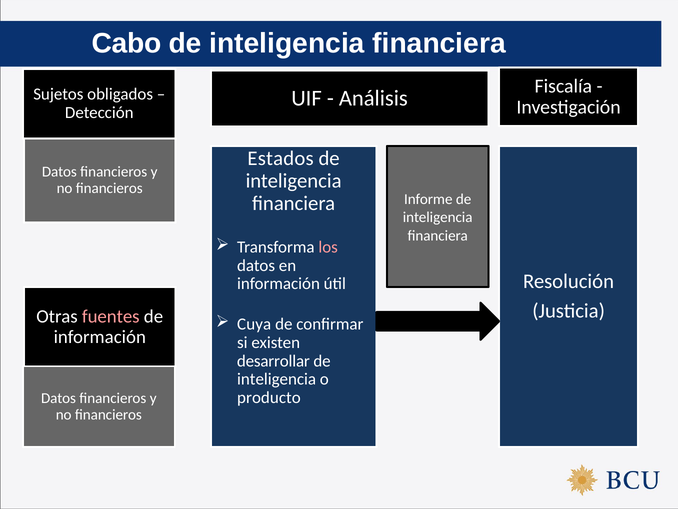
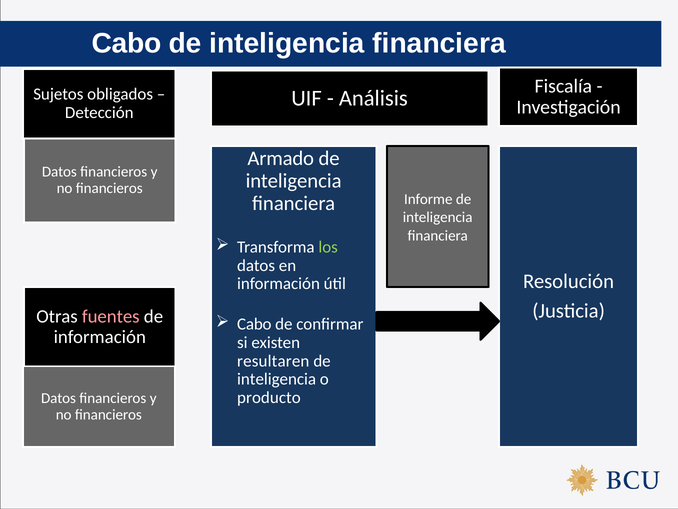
Estados: Estados -> Armado
los colour: pink -> light green
Cuya at (254, 324): Cuya -> Cabo
desarrollar: desarrollar -> resultaren
